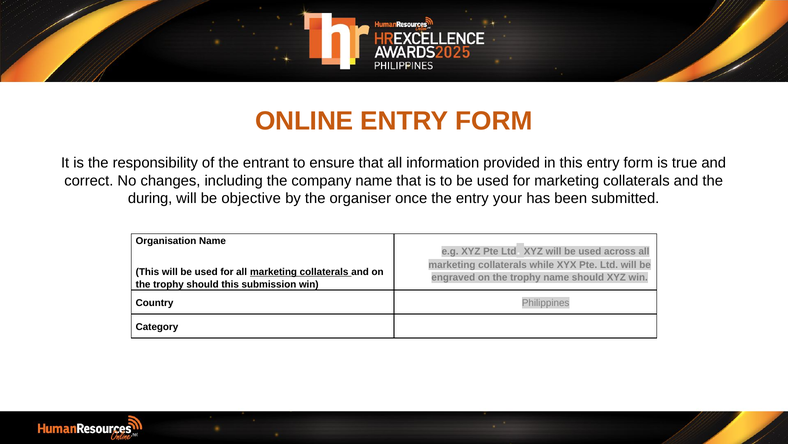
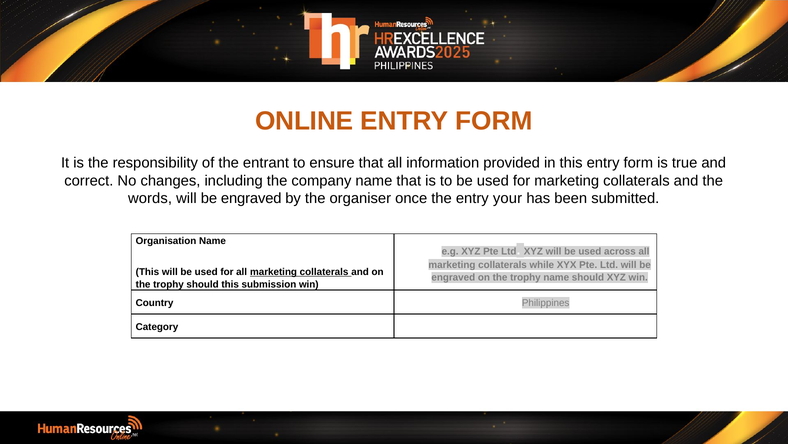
during: during -> words
objective at (251, 198): objective -> engraved
